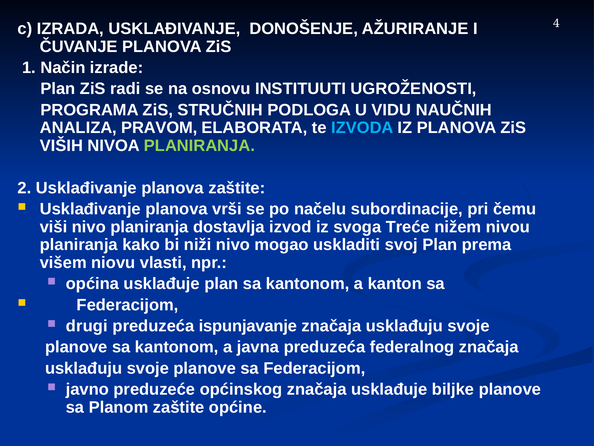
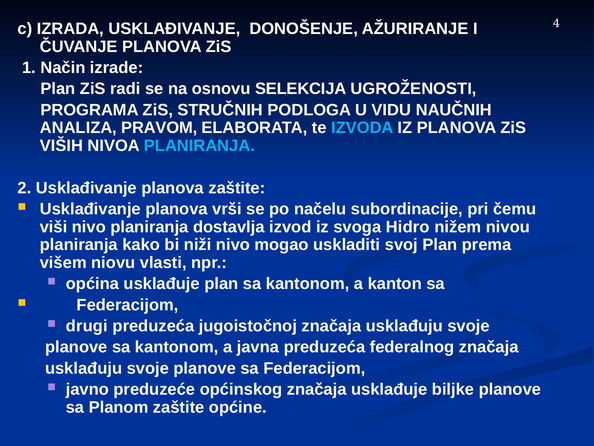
INSTITUUTI: INSTITUUTI -> SELEKCIJA
PLANIRANJA at (199, 146) colour: light green -> light blue
Treće: Treće -> Hidro
ispunjavanje: ispunjavanje -> jugoistočnoj
